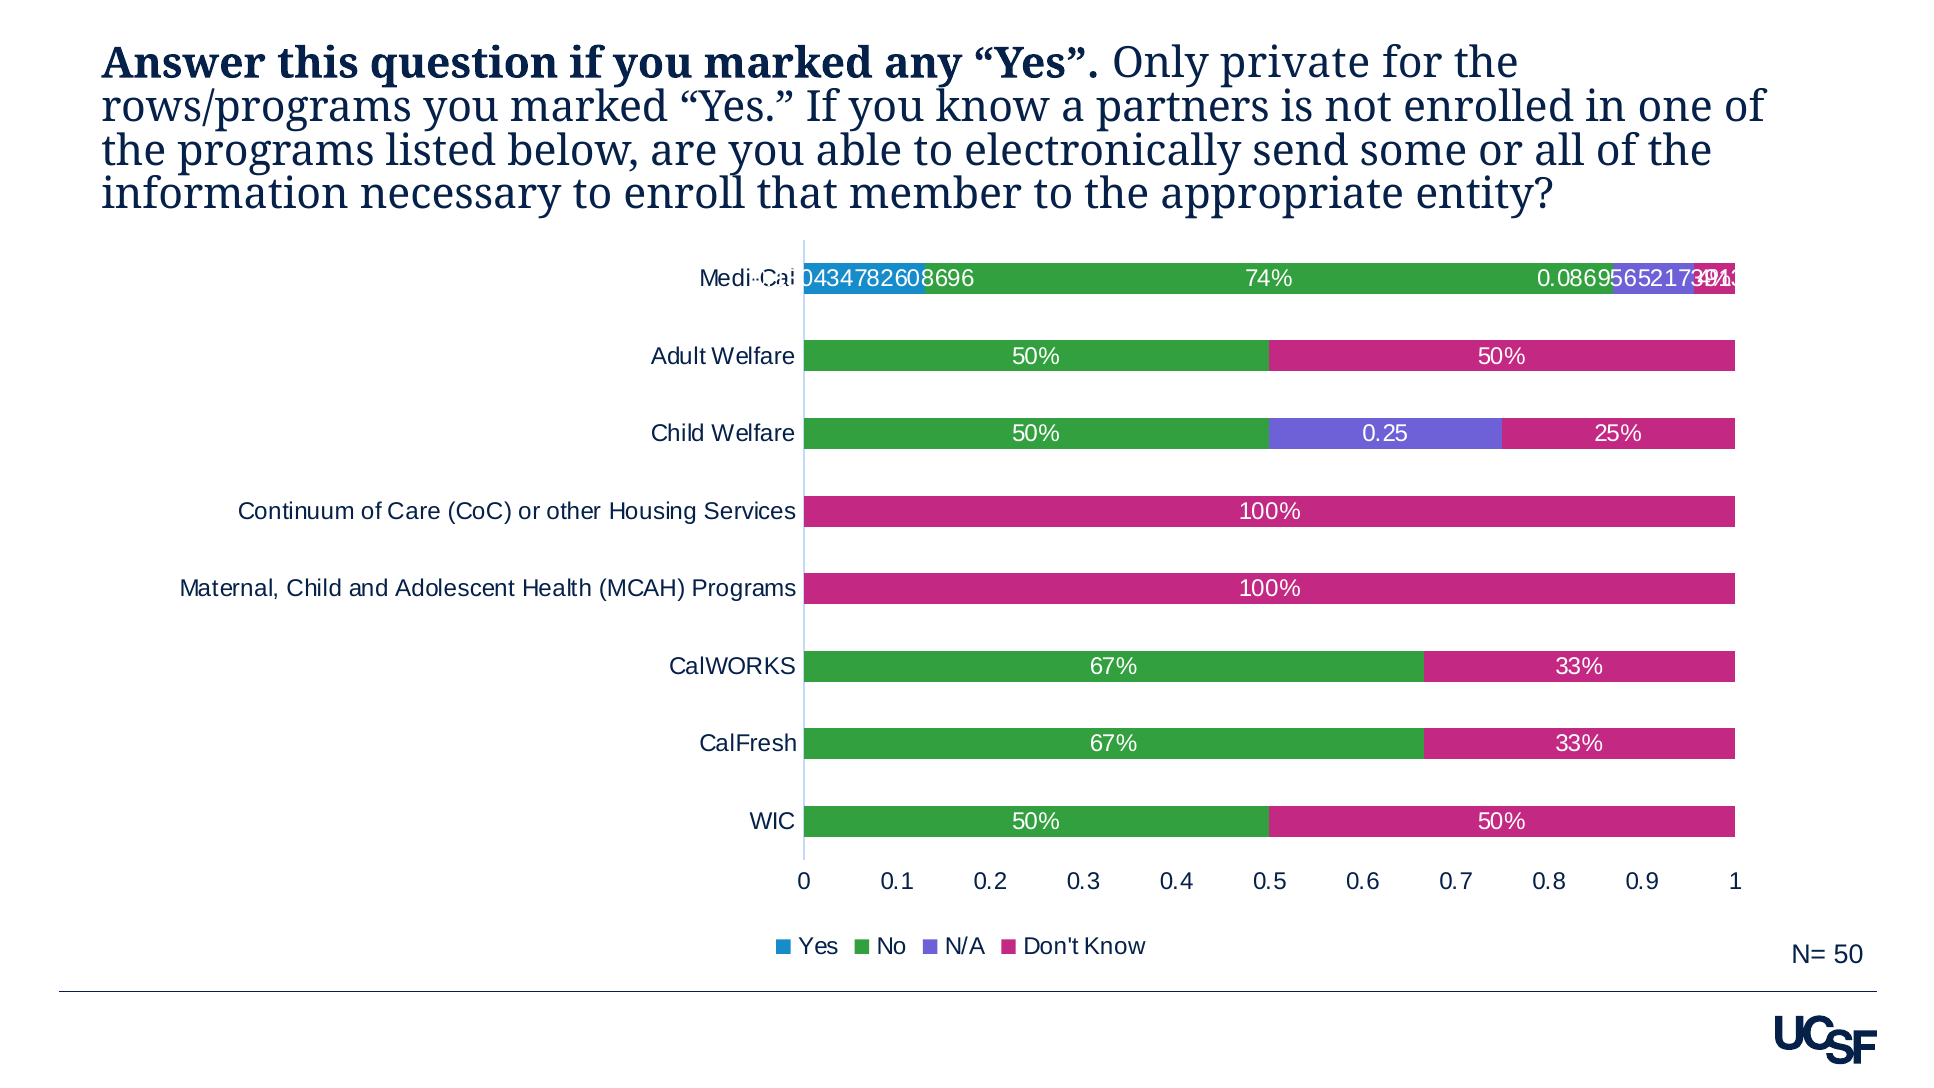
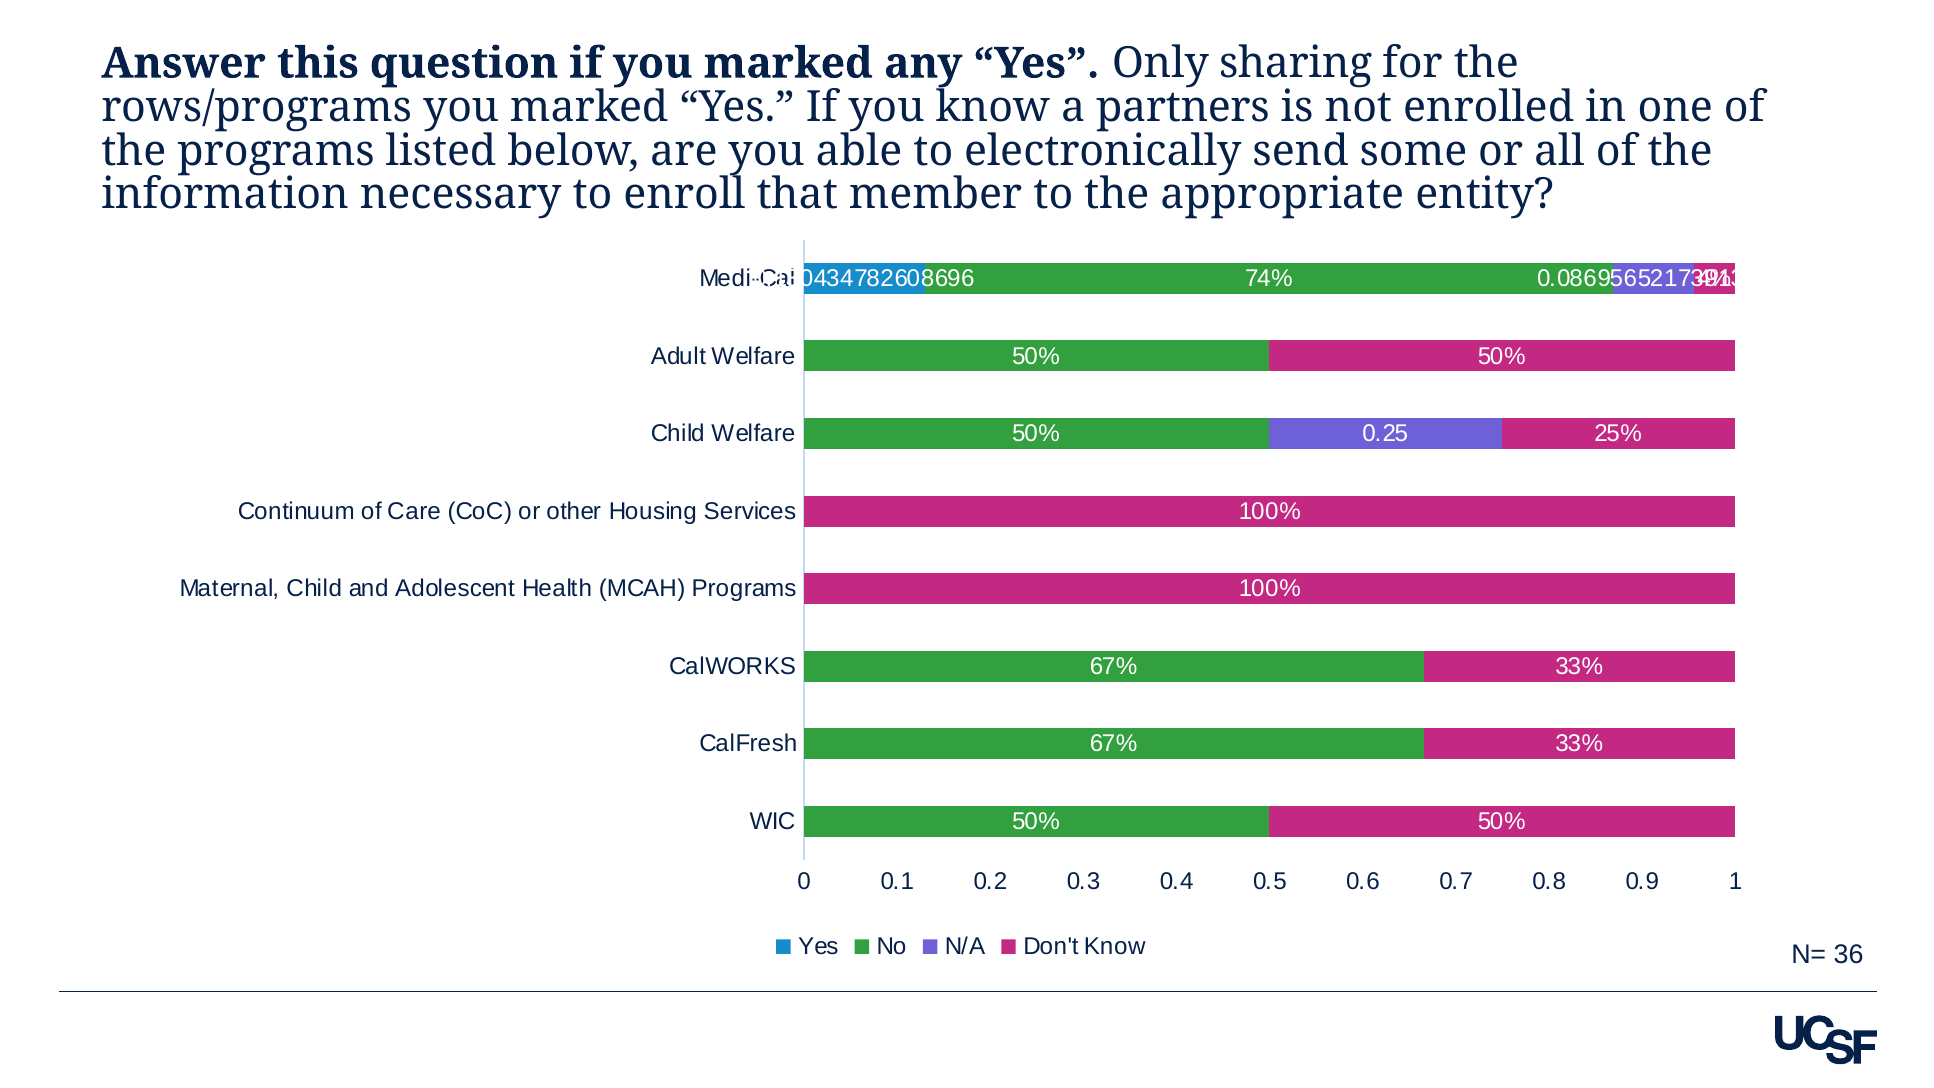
private: private -> sharing
50: 50 -> 36
